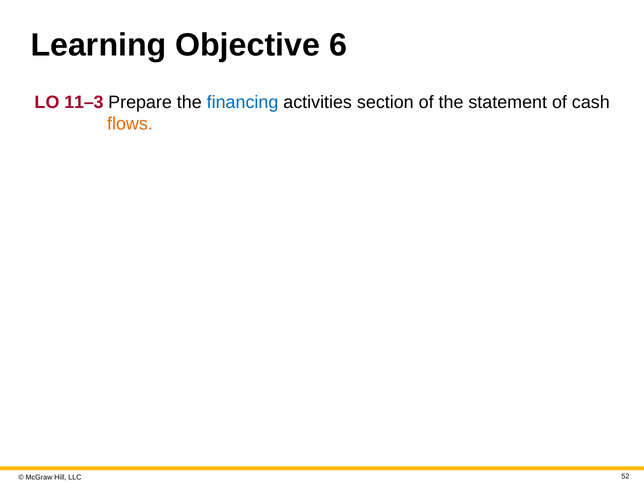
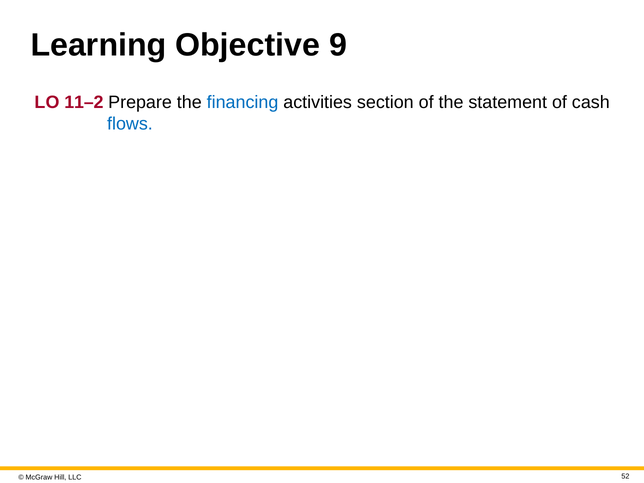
6: 6 -> 9
11–3: 11–3 -> 11–2
flows colour: orange -> blue
